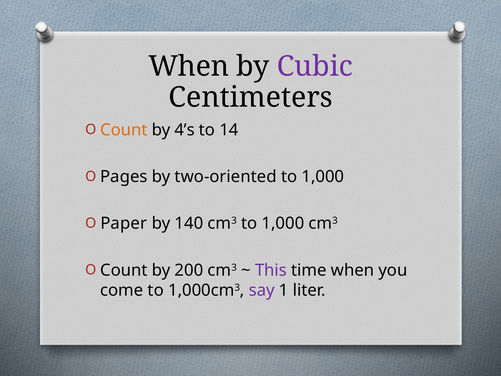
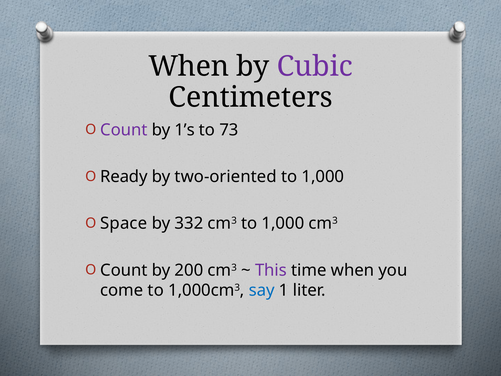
Count at (124, 130) colour: orange -> purple
4’s: 4’s -> 1’s
14: 14 -> 73
Pages: Pages -> Ready
Paper: Paper -> Space
140: 140 -> 332
say colour: purple -> blue
